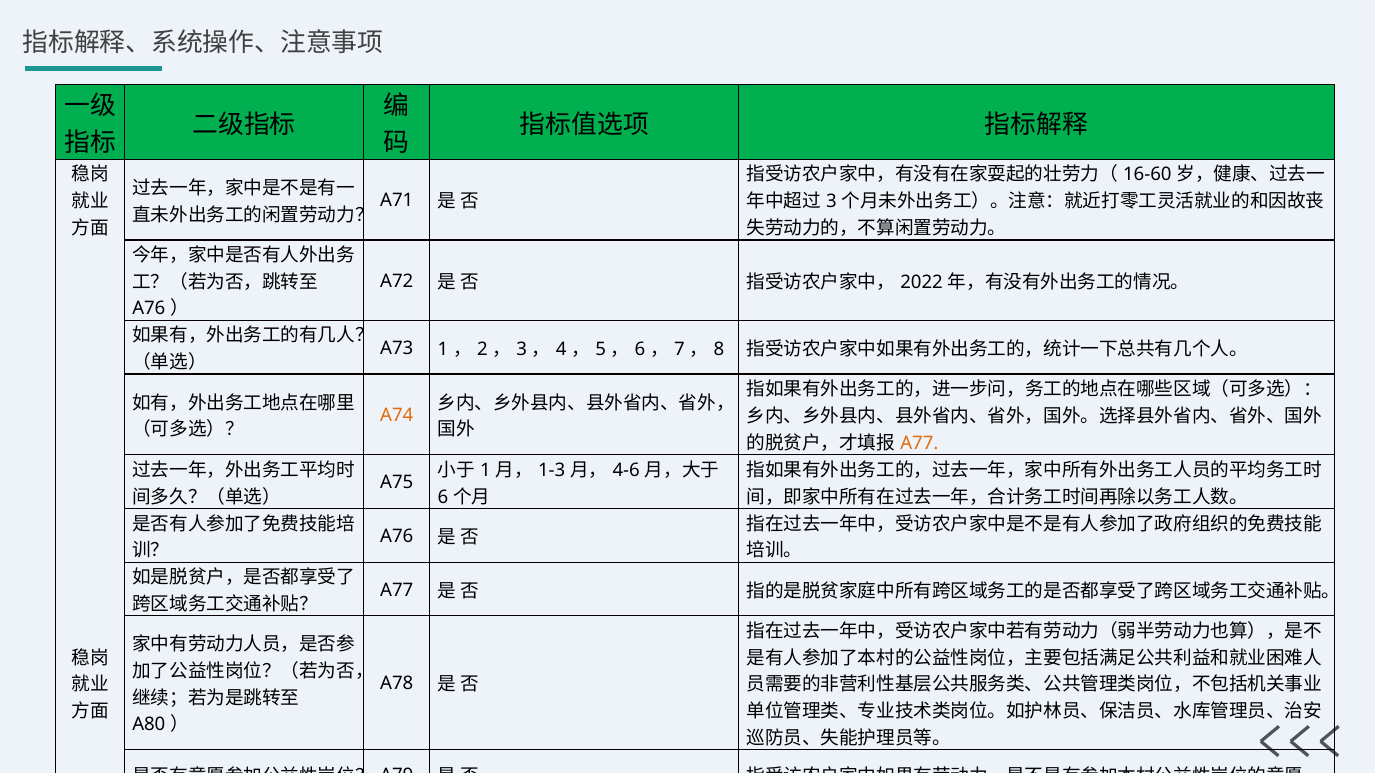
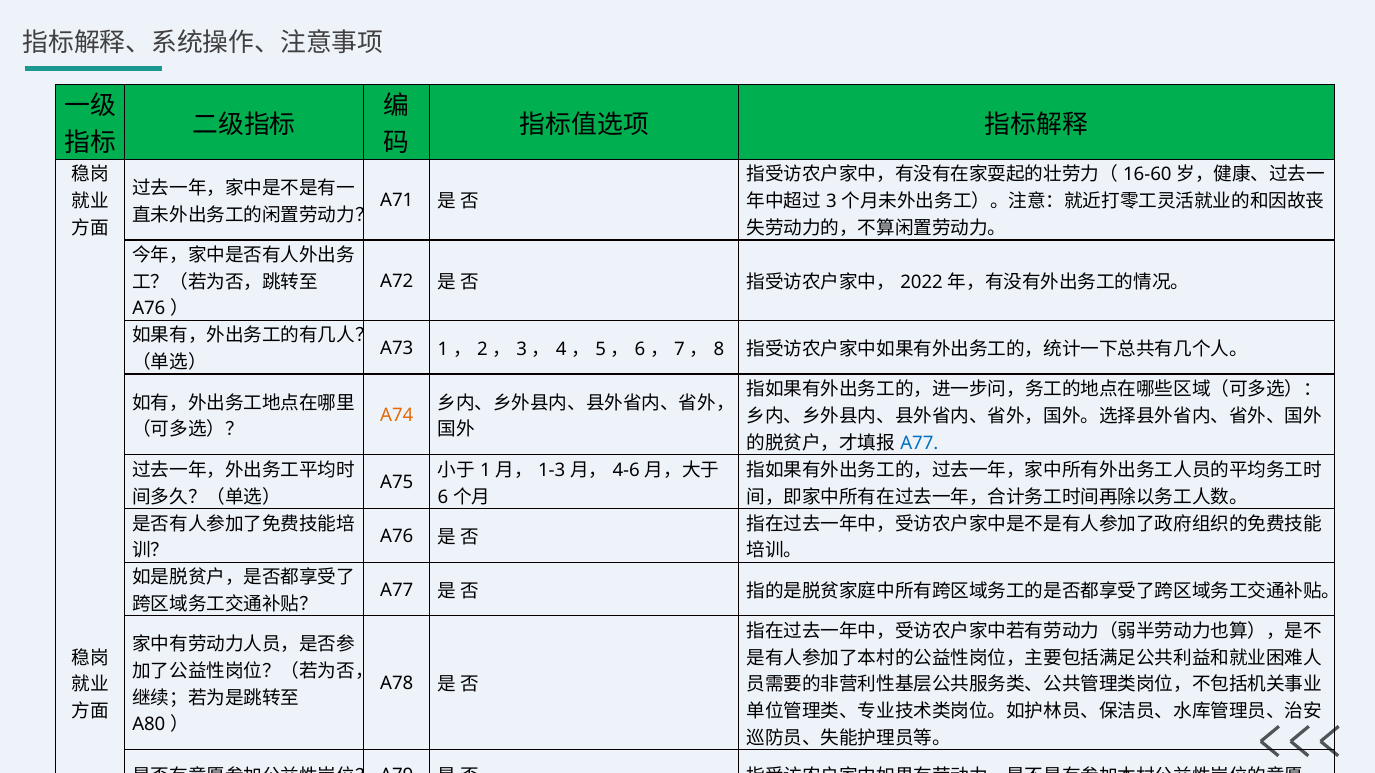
A77 at (919, 443) colour: orange -> blue
